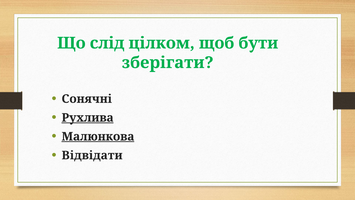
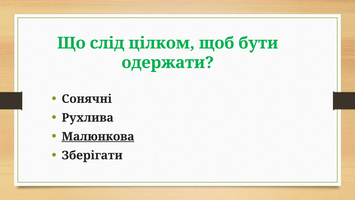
зберігати: зберігати -> одержати
Рухлива underline: present -> none
Відвідати: Відвідати -> Зберігати
